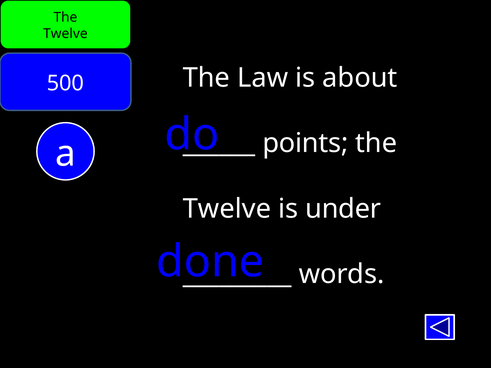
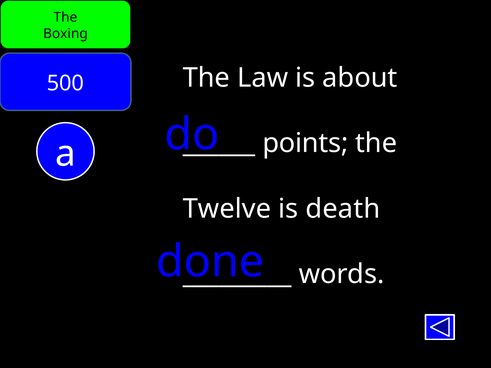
Twelve at (65, 34): Twelve -> Boxing
under: under -> death
